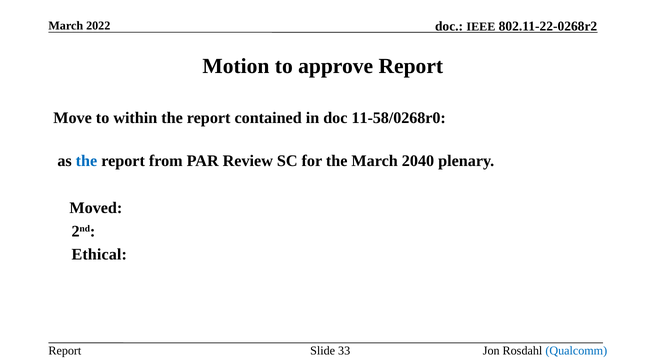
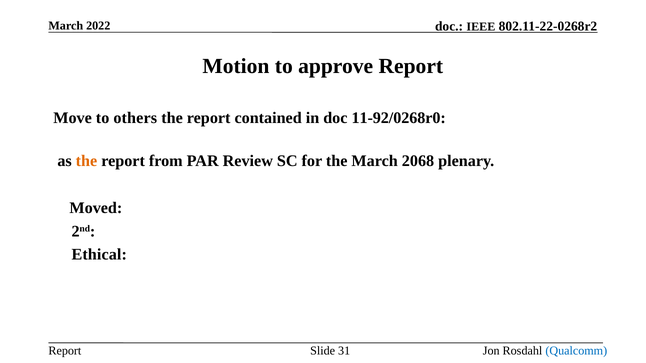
within: within -> others
11-58/0268r0: 11-58/0268r0 -> 11-92/0268r0
the at (86, 161) colour: blue -> orange
2040: 2040 -> 2068
33: 33 -> 31
